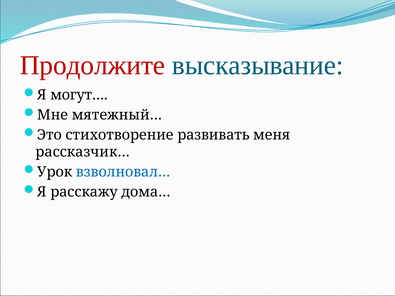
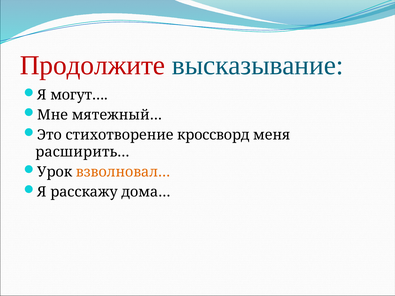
развивать: развивать -> кроссворд
рассказчик…: рассказчик… -> расширить…
взволновал… colour: blue -> orange
